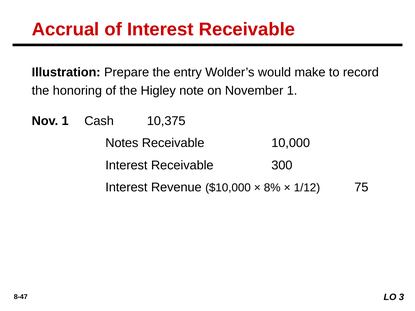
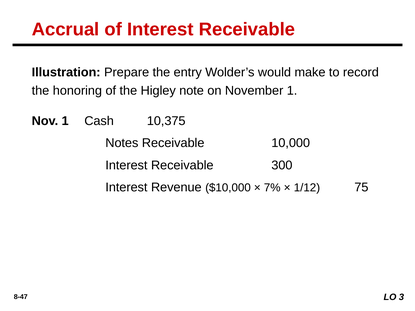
8%: 8% -> 7%
